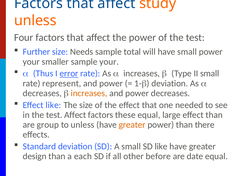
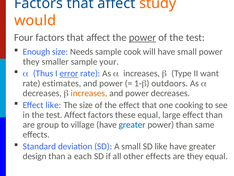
unless at (35, 20): unless -> would
power at (142, 37) underline: none -> present
Further: Further -> Enough
total: total -> cook
your at (31, 61): your -> they
II small: small -> want
represent: represent -> estimates
1-b deviation: deviation -> outdoors
needed: needed -> cooking
to unless: unless -> village
greater at (132, 124) colour: orange -> blue
there: there -> same
other before: before -> effects
are date: date -> they
